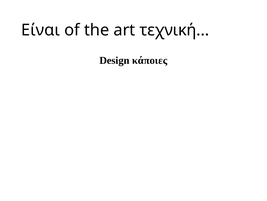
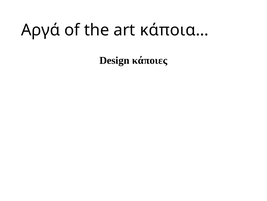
Είναι: Είναι -> Αργά
τεχνική…: τεχνική… -> κάποια…
